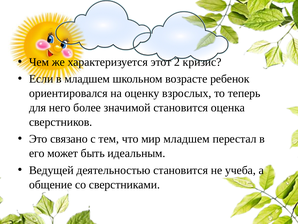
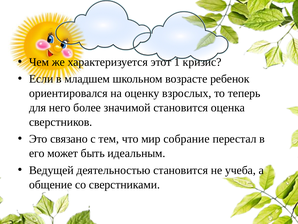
2: 2 -> 1
мир младшем: младшем -> собрание
